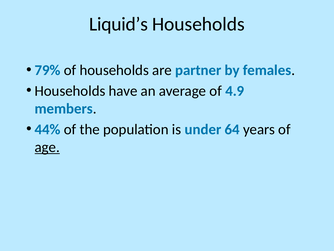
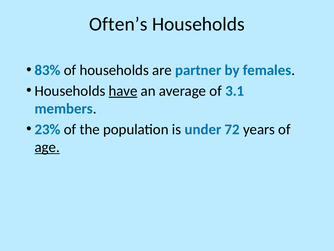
Liquid’s: Liquid’s -> Often’s
79%: 79% -> 83%
have underline: none -> present
4.9: 4.9 -> 3.1
44%: 44% -> 23%
64: 64 -> 72
